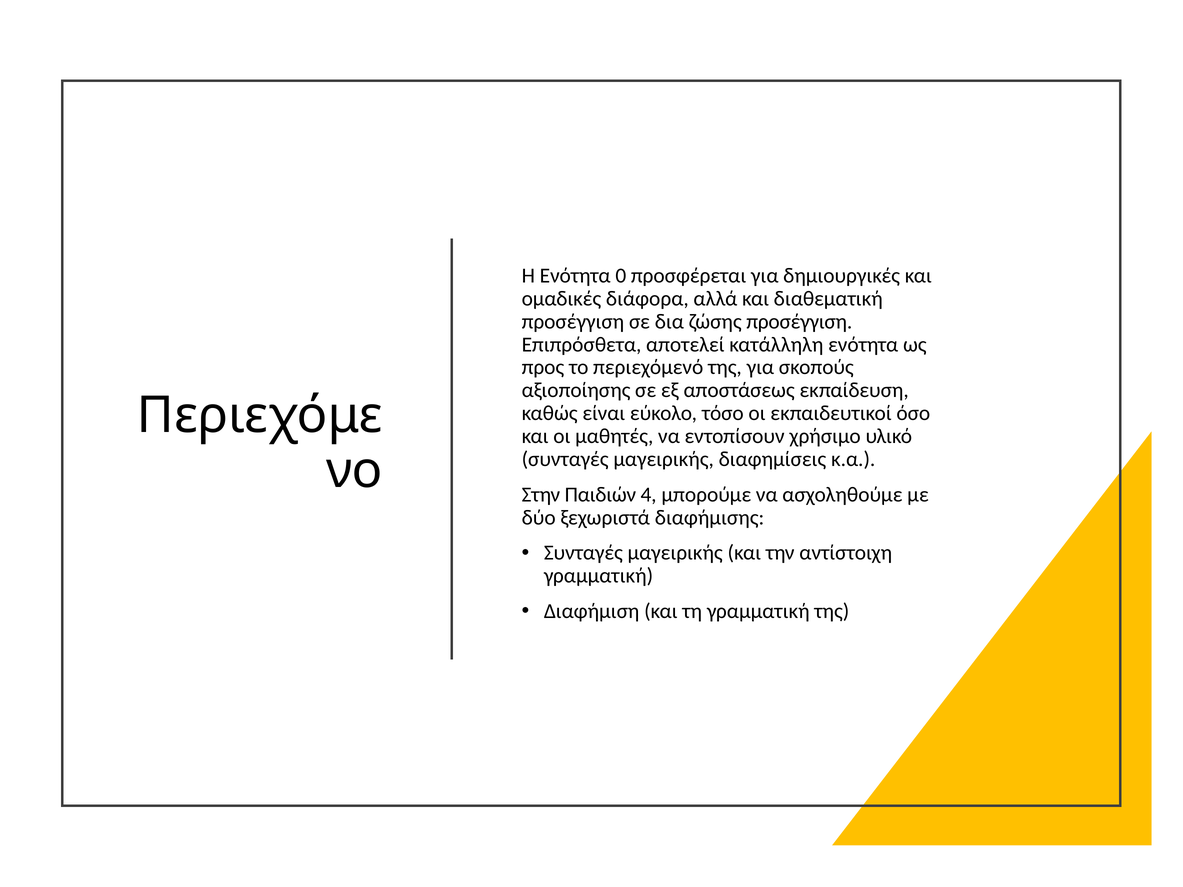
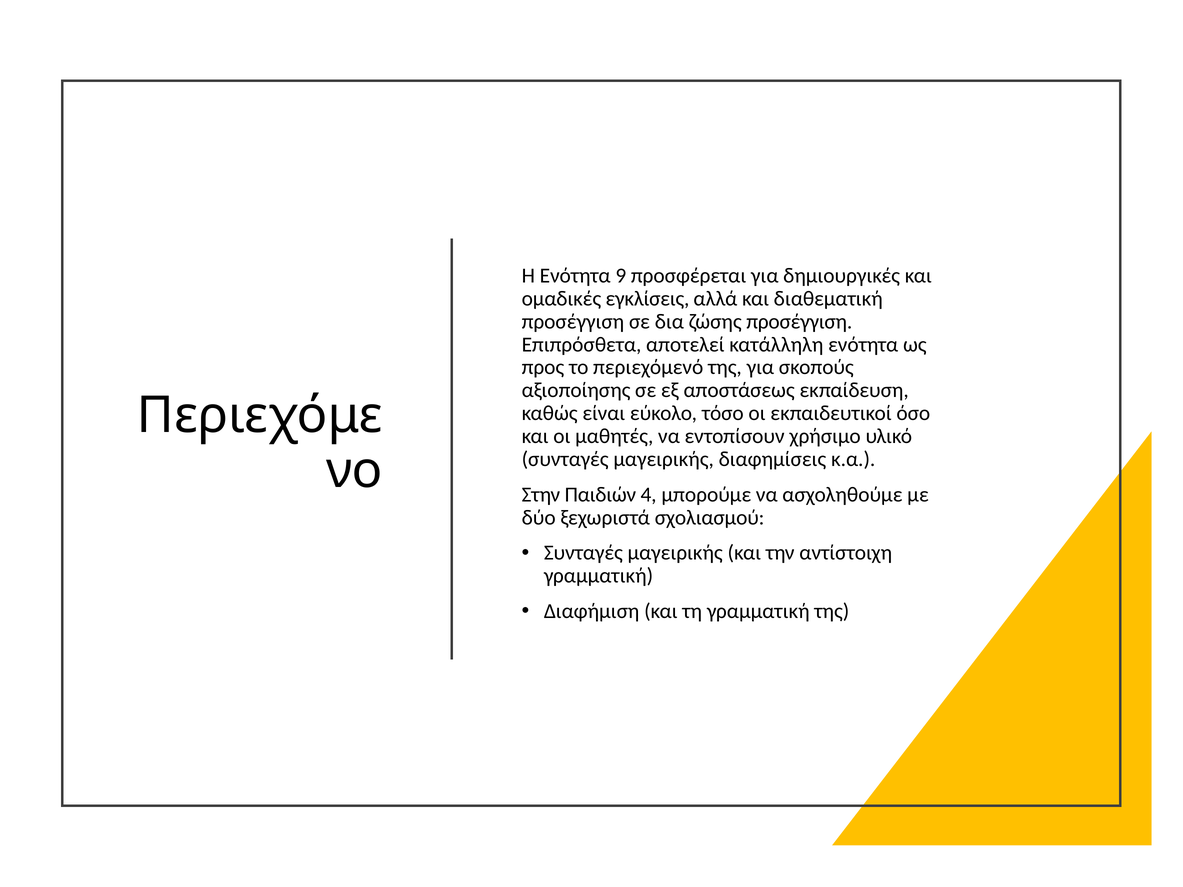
0: 0 -> 9
διάφορα: διάφορα -> εγκλίσεις
διαφήμισης: διαφήμισης -> σχολιασμού
